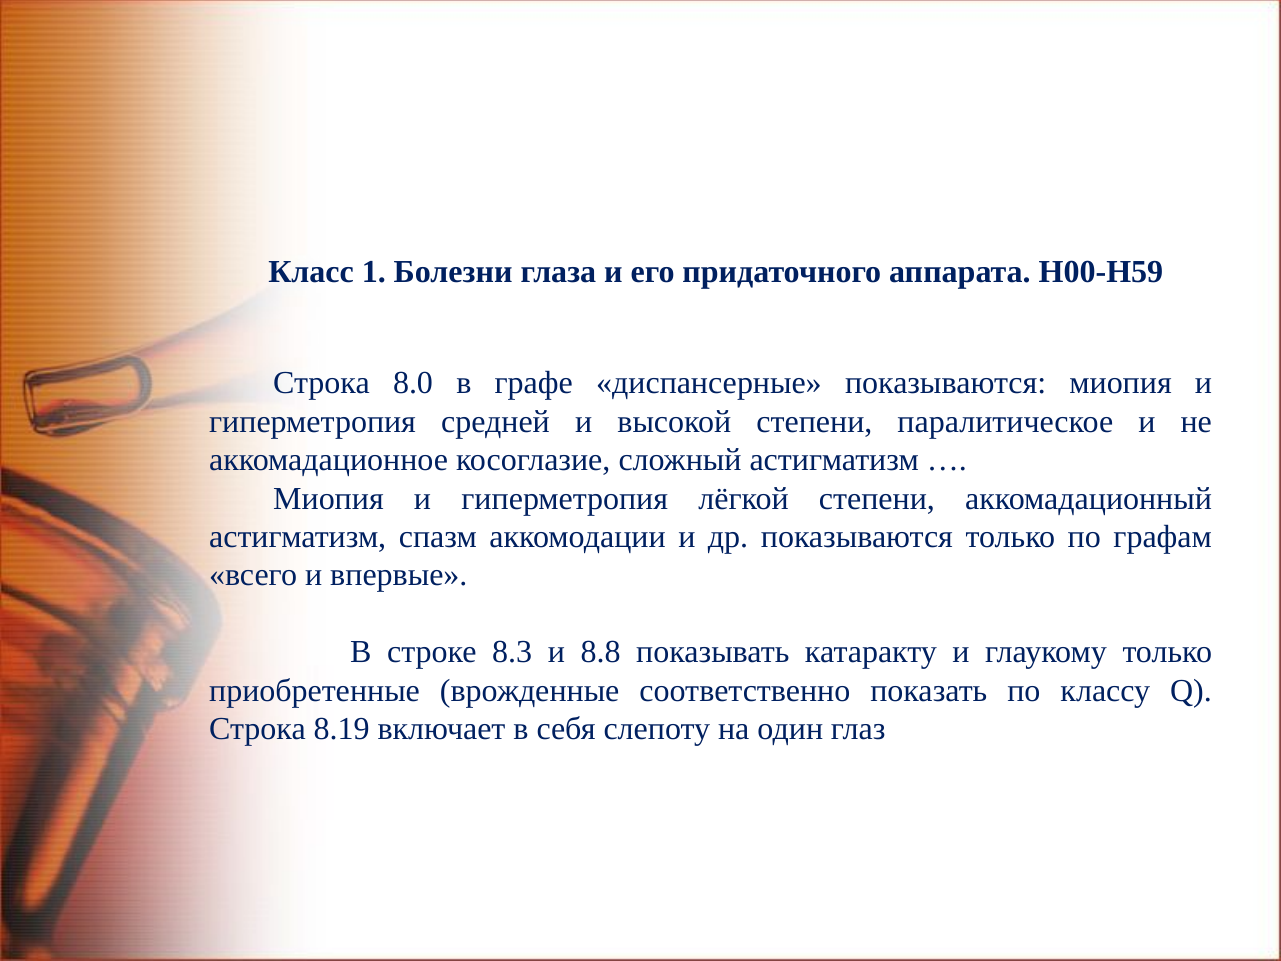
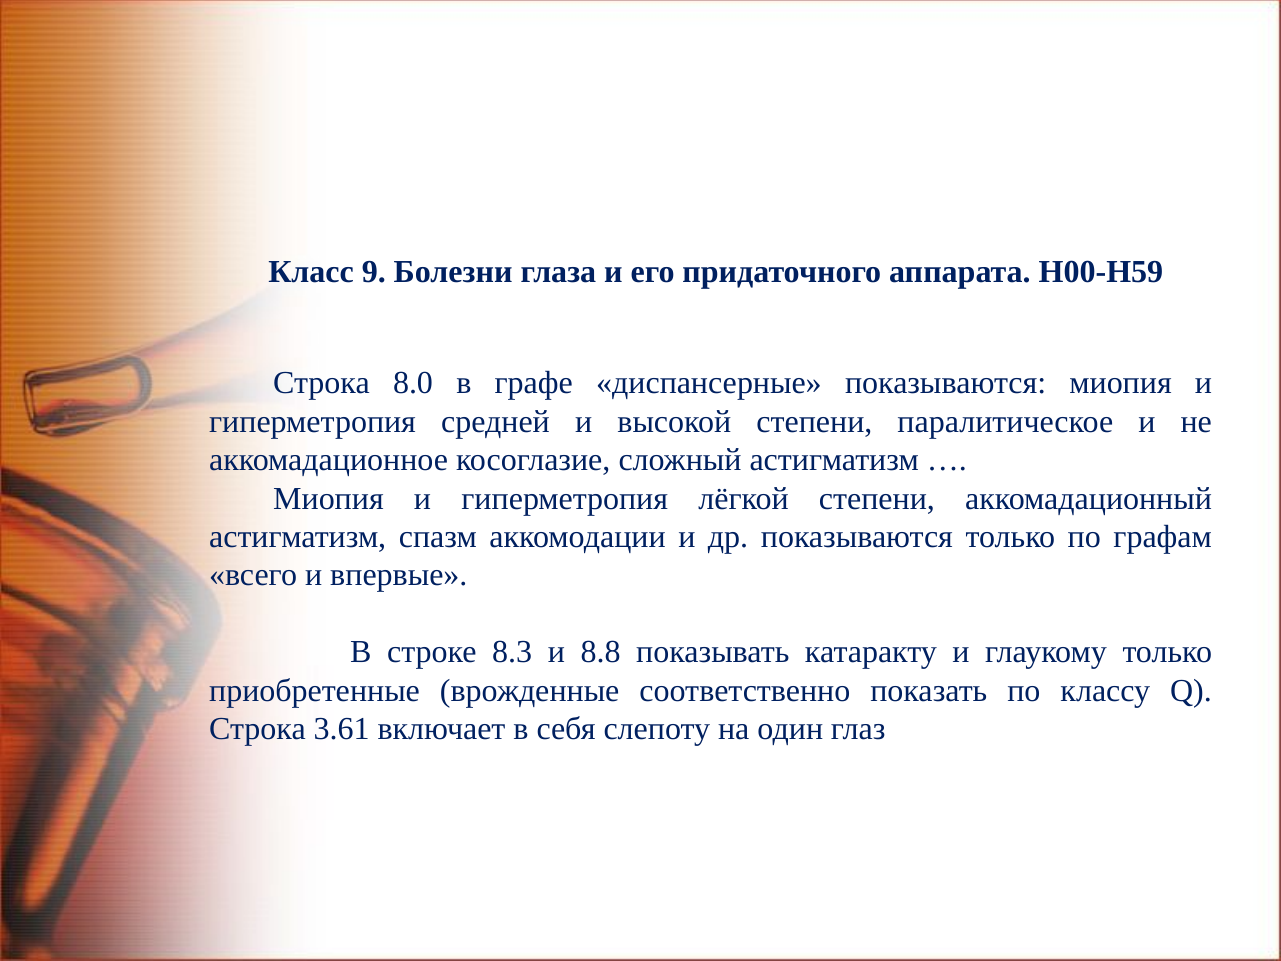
1: 1 -> 9
8.19: 8.19 -> 3.61
